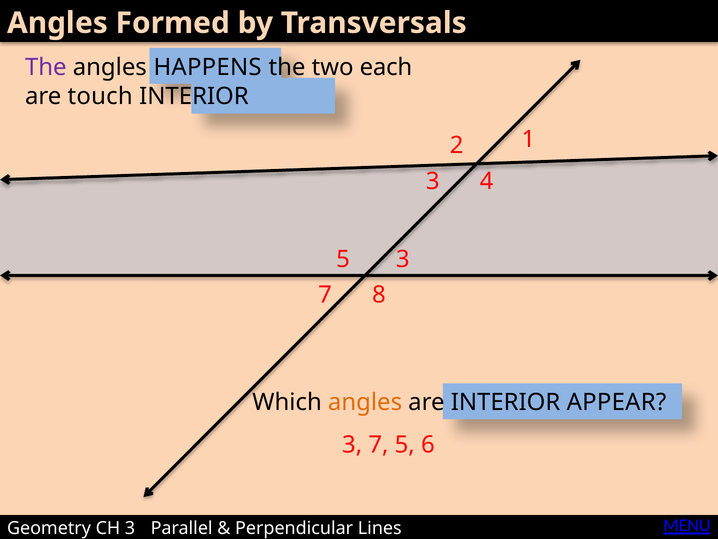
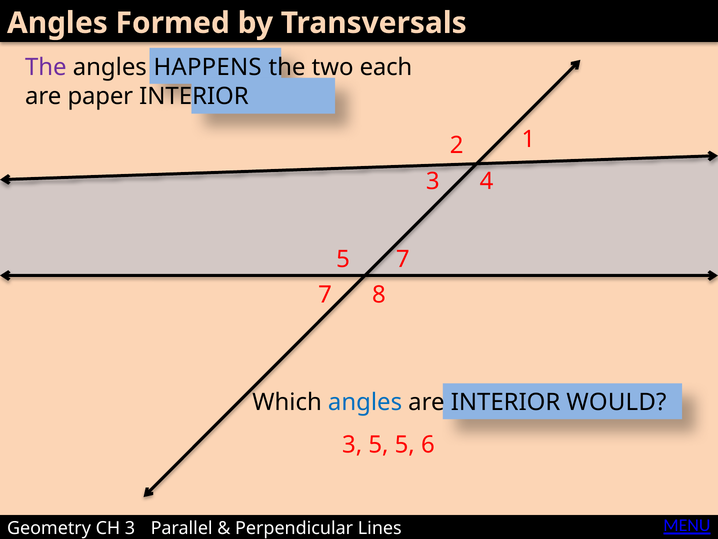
touch: touch -> paper
5 3: 3 -> 7
angles at (365, 402) colour: orange -> blue
APPEAR: APPEAR -> WOULD
7 at (378, 444): 7 -> 5
